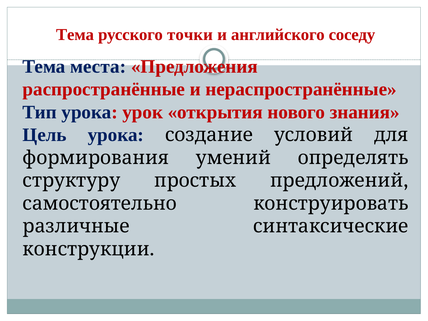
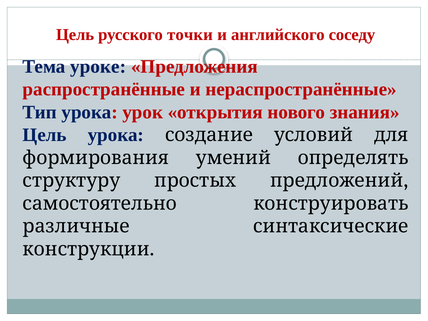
Тема at (75, 35): Тема -> Цель
места: места -> уроке
